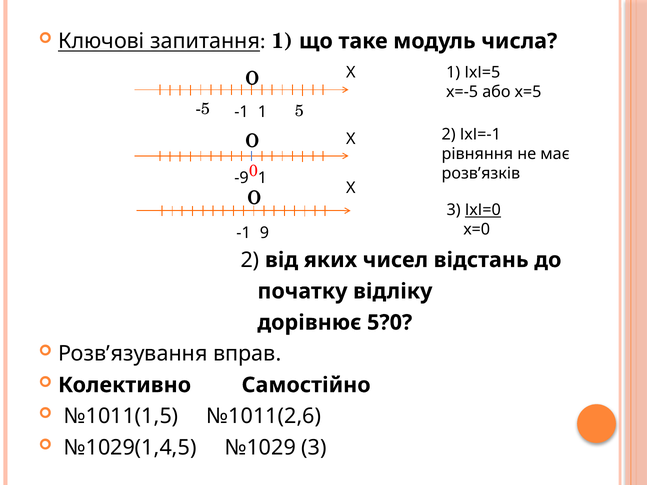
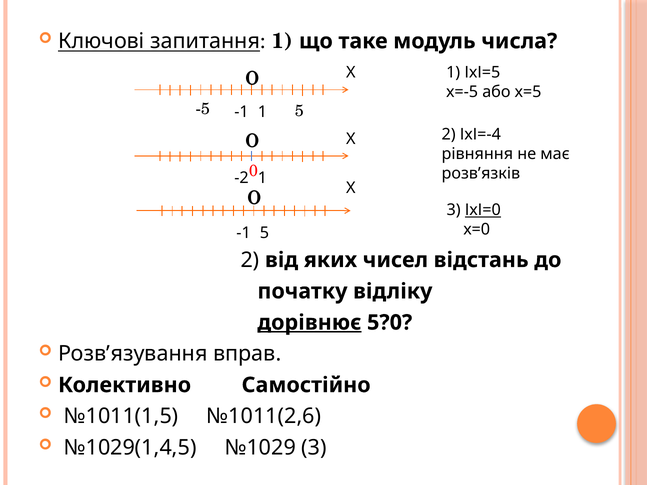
ІхІ=-1: ІхІ=-1 -> ІхІ=-4
-9: -9 -> -2
-1 9: 9 -> 5
дорівнює underline: none -> present
